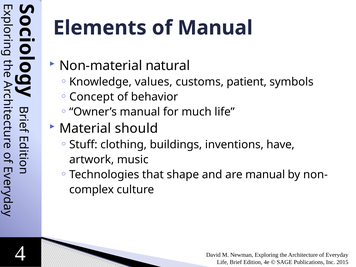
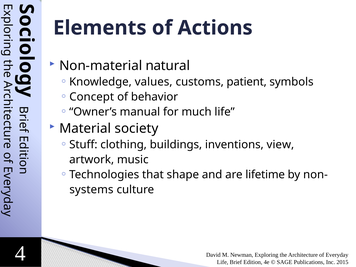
of Manual: Manual -> Actions
should: should -> society
have: have -> view
are manual: manual -> lifetime
complex: complex -> systems
